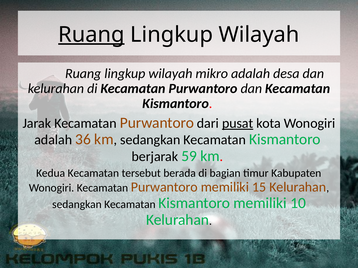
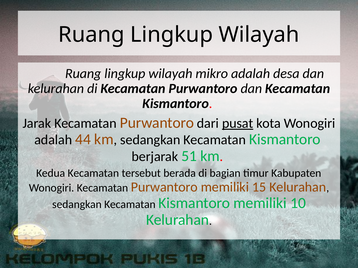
Ruang at (91, 35) underline: present -> none
36: 36 -> 44
59: 59 -> 51
